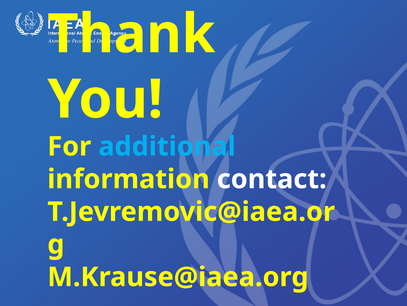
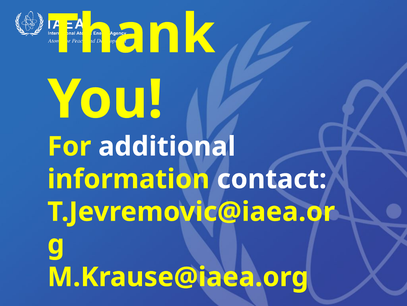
additional colour: light blue -> white
